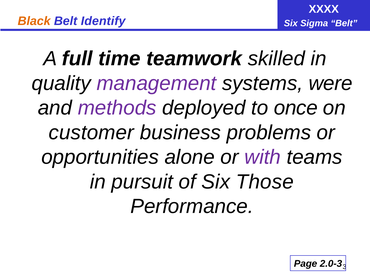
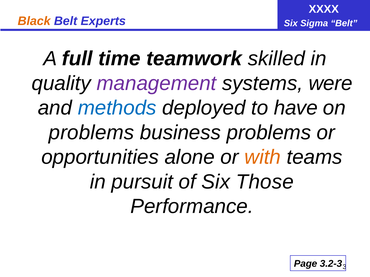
Identify: Identify -> Experts
methods colour: purple -> blue
once: once -> have
customer at (91, 133): customer -> problems
with colour: purple -> orange
2.0-3: 2.0-3 -> 3.2-3
